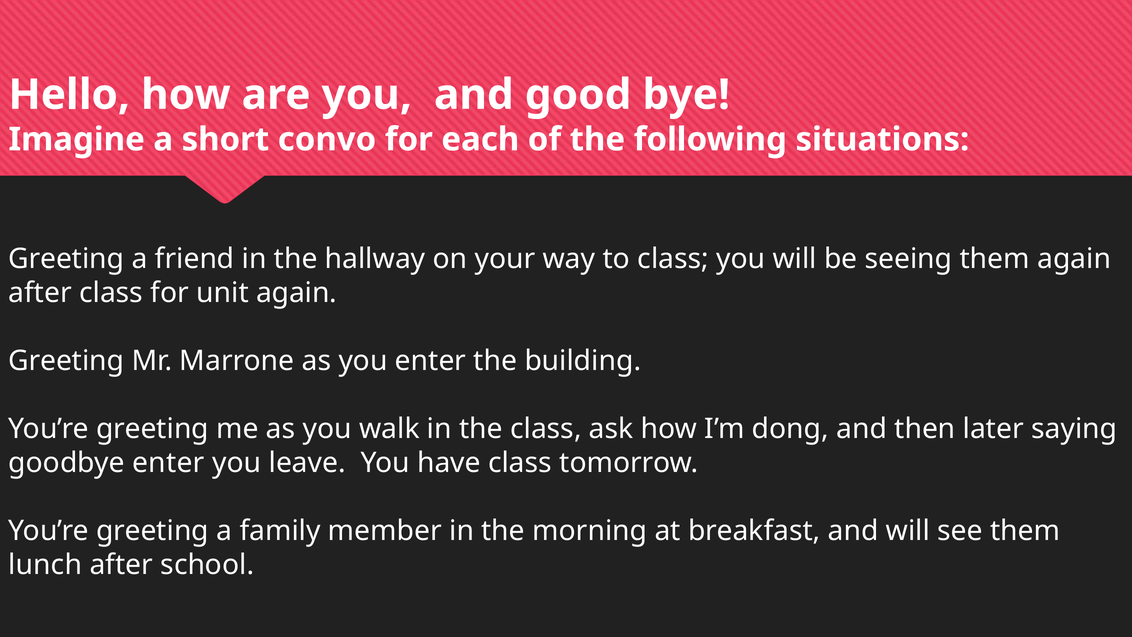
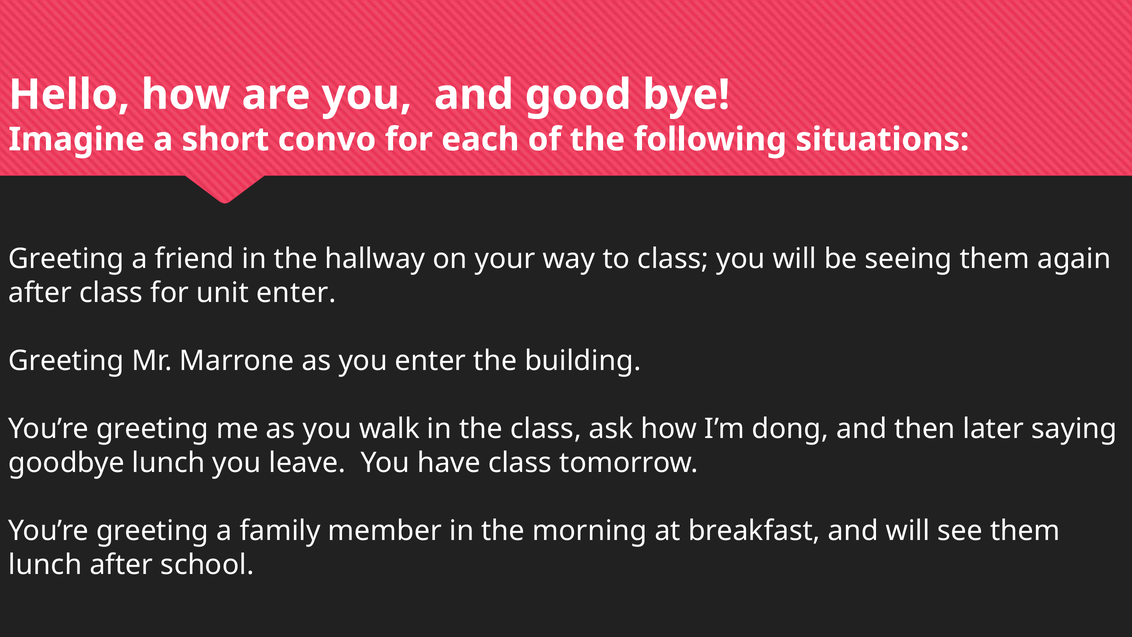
unit again: again -> enter
goodbye enter: enter -> lunch
